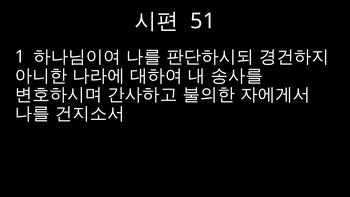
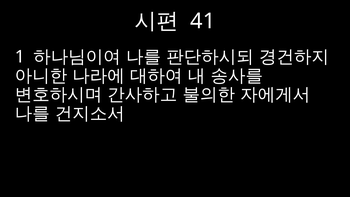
51: 51 -> 41
